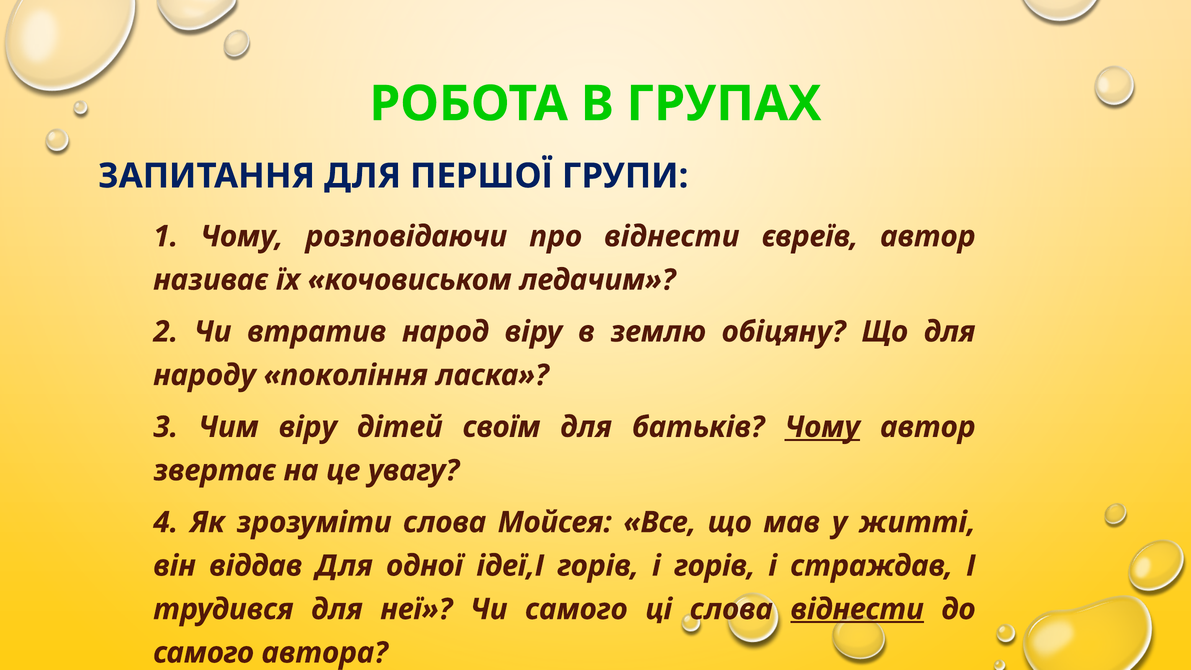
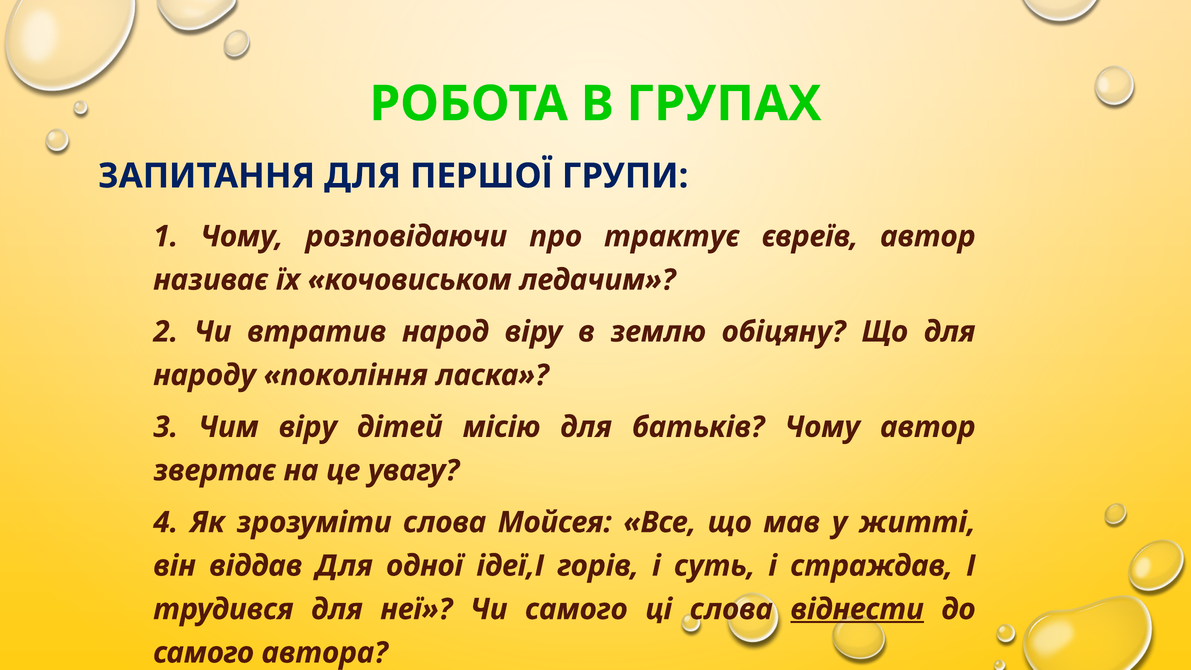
про віднести: віднести -> трактує
своїм: своїм -> місію
Чому at (822, 427) underline: present -> none
і горів: горів -> суть
